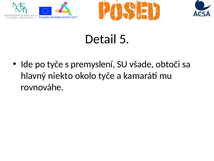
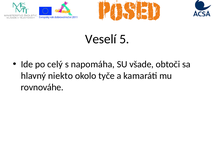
Detail: Detail -> Veselí
po tyče: tyče -> celý
premyslení: premyslení -> napomáha
